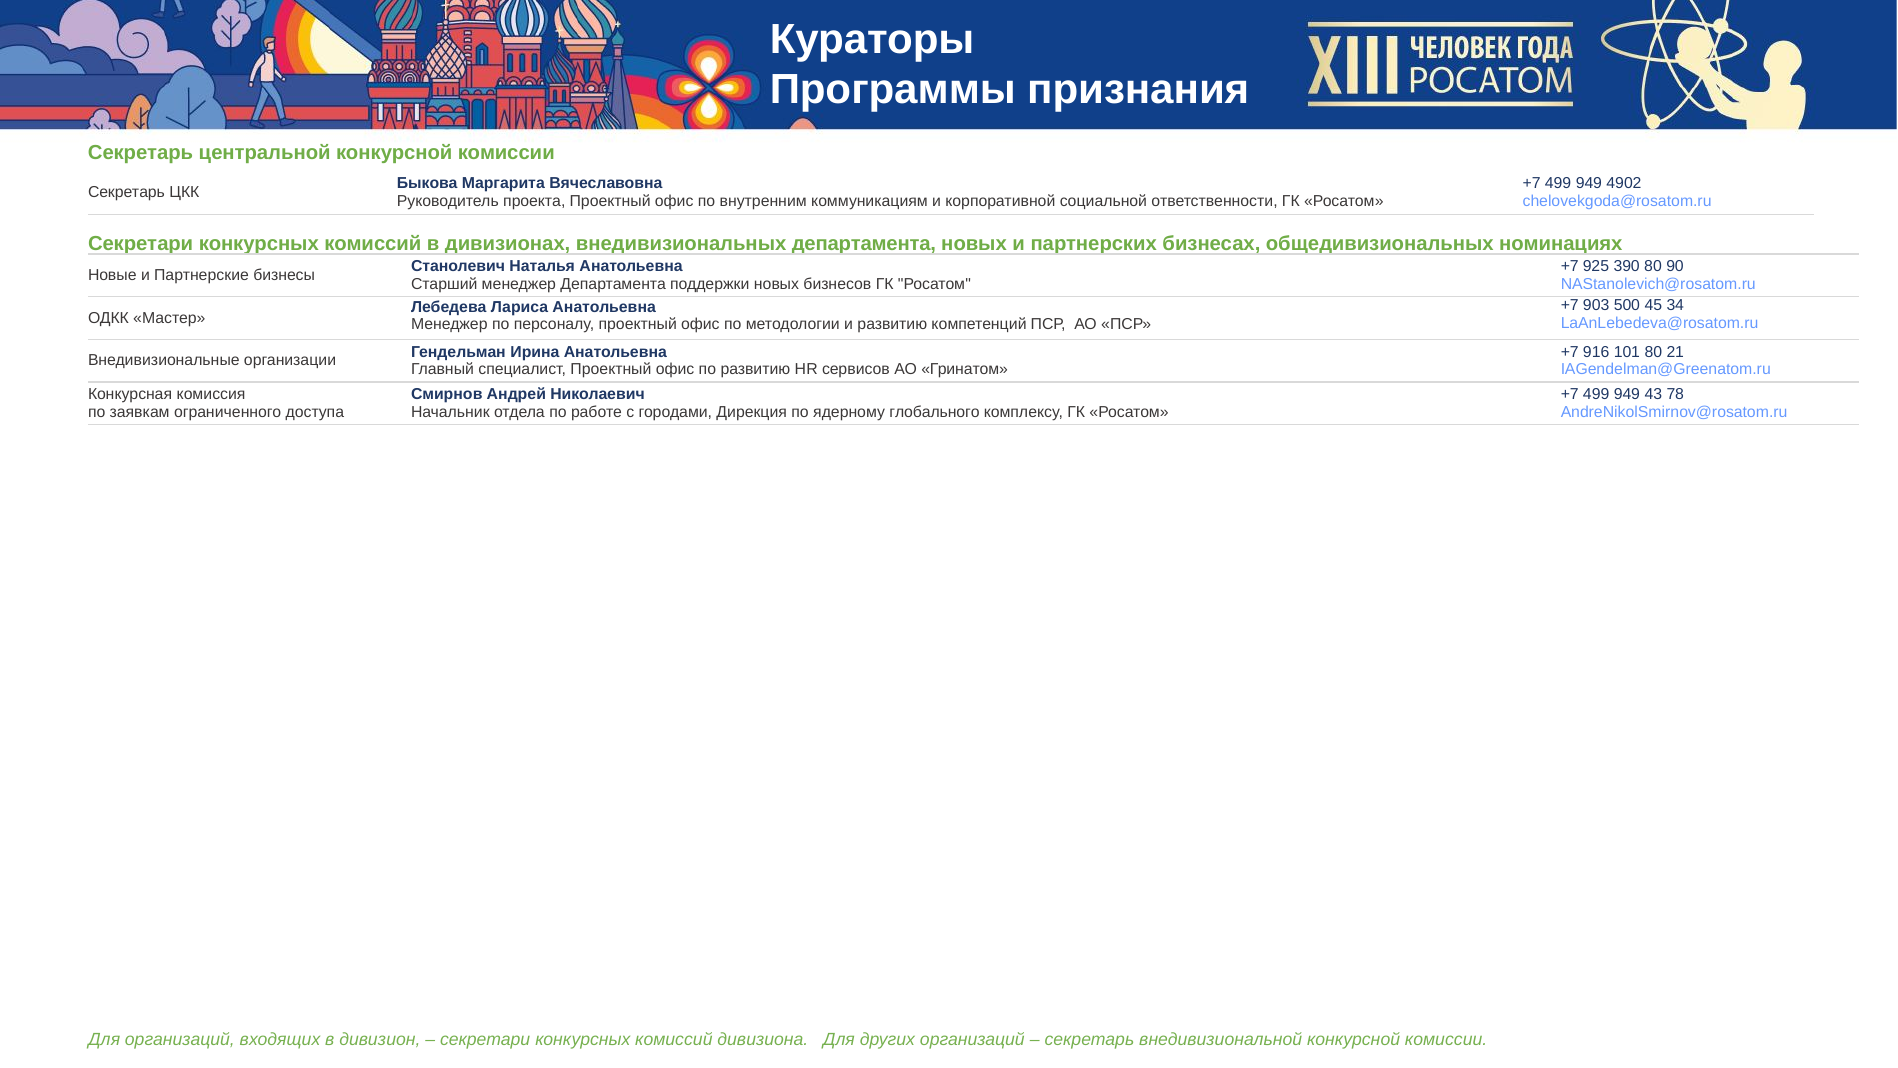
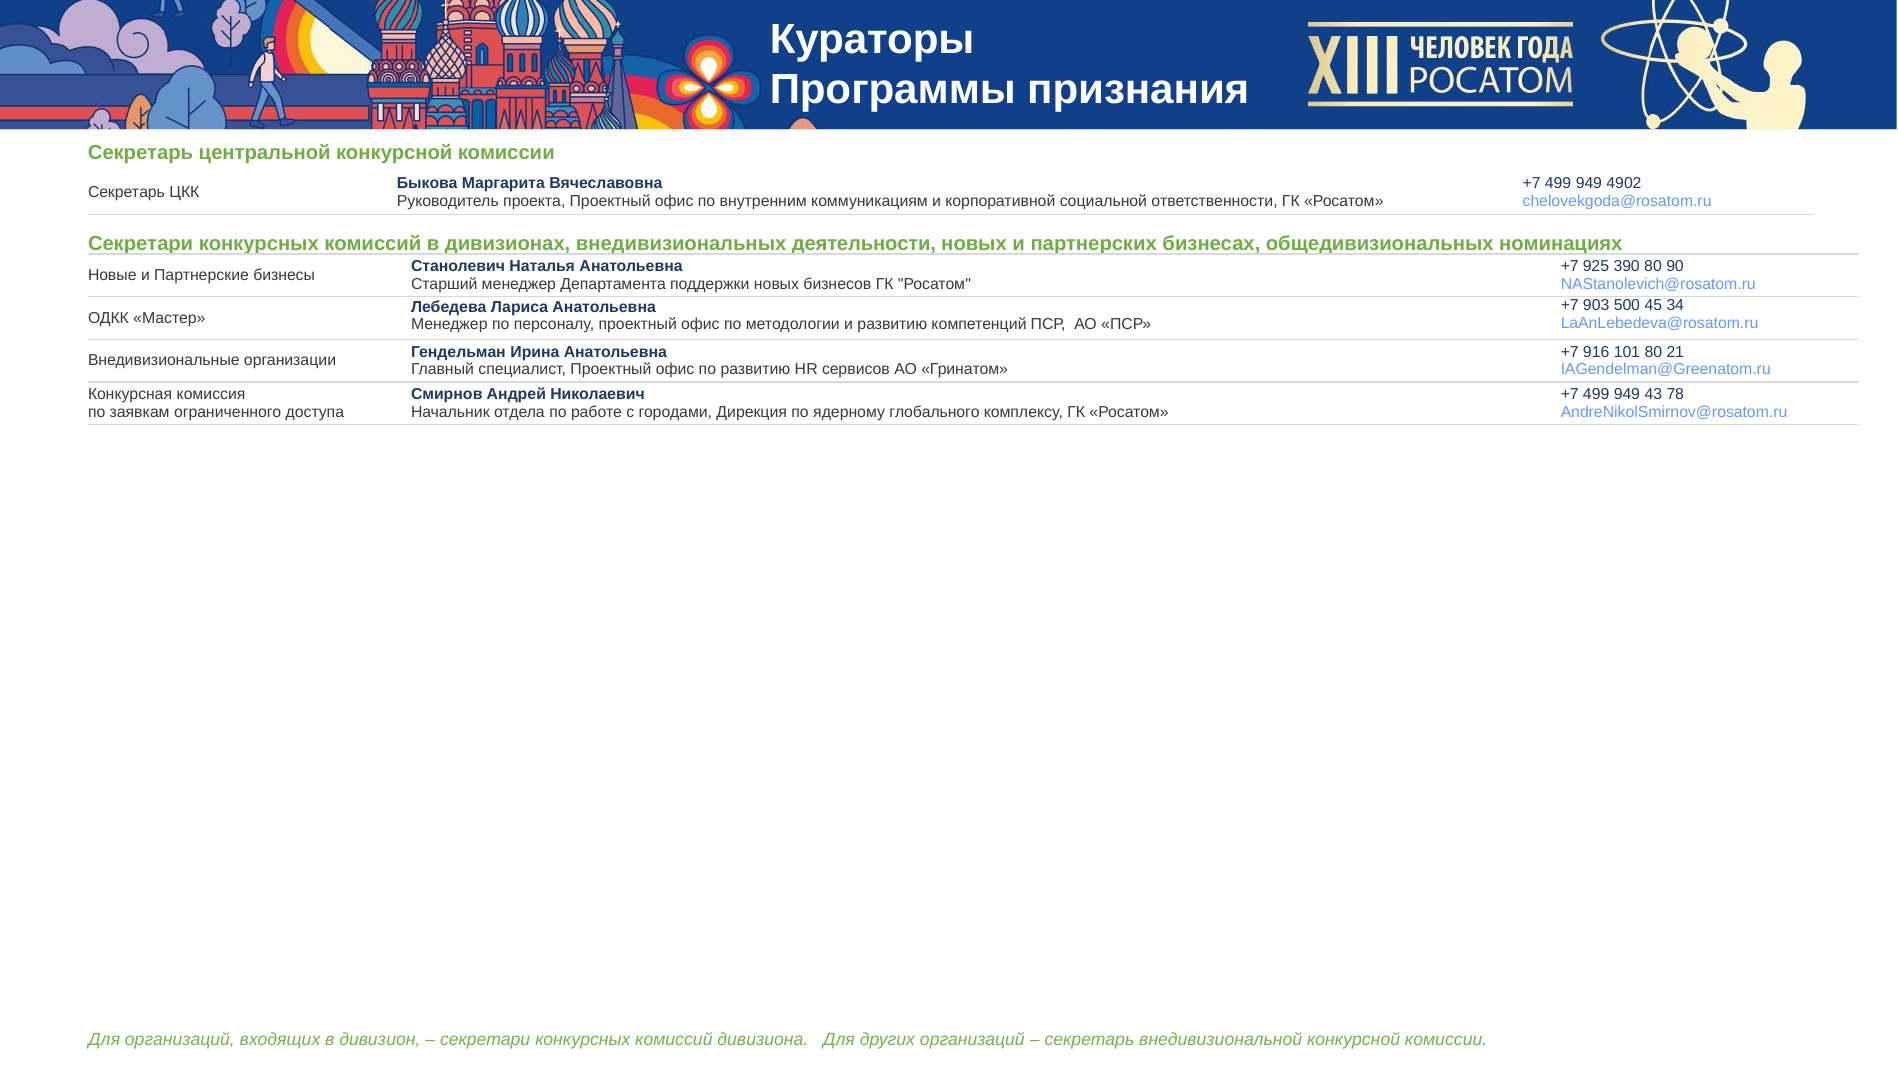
внедивизиональных департамента: департамента -> деятельности
